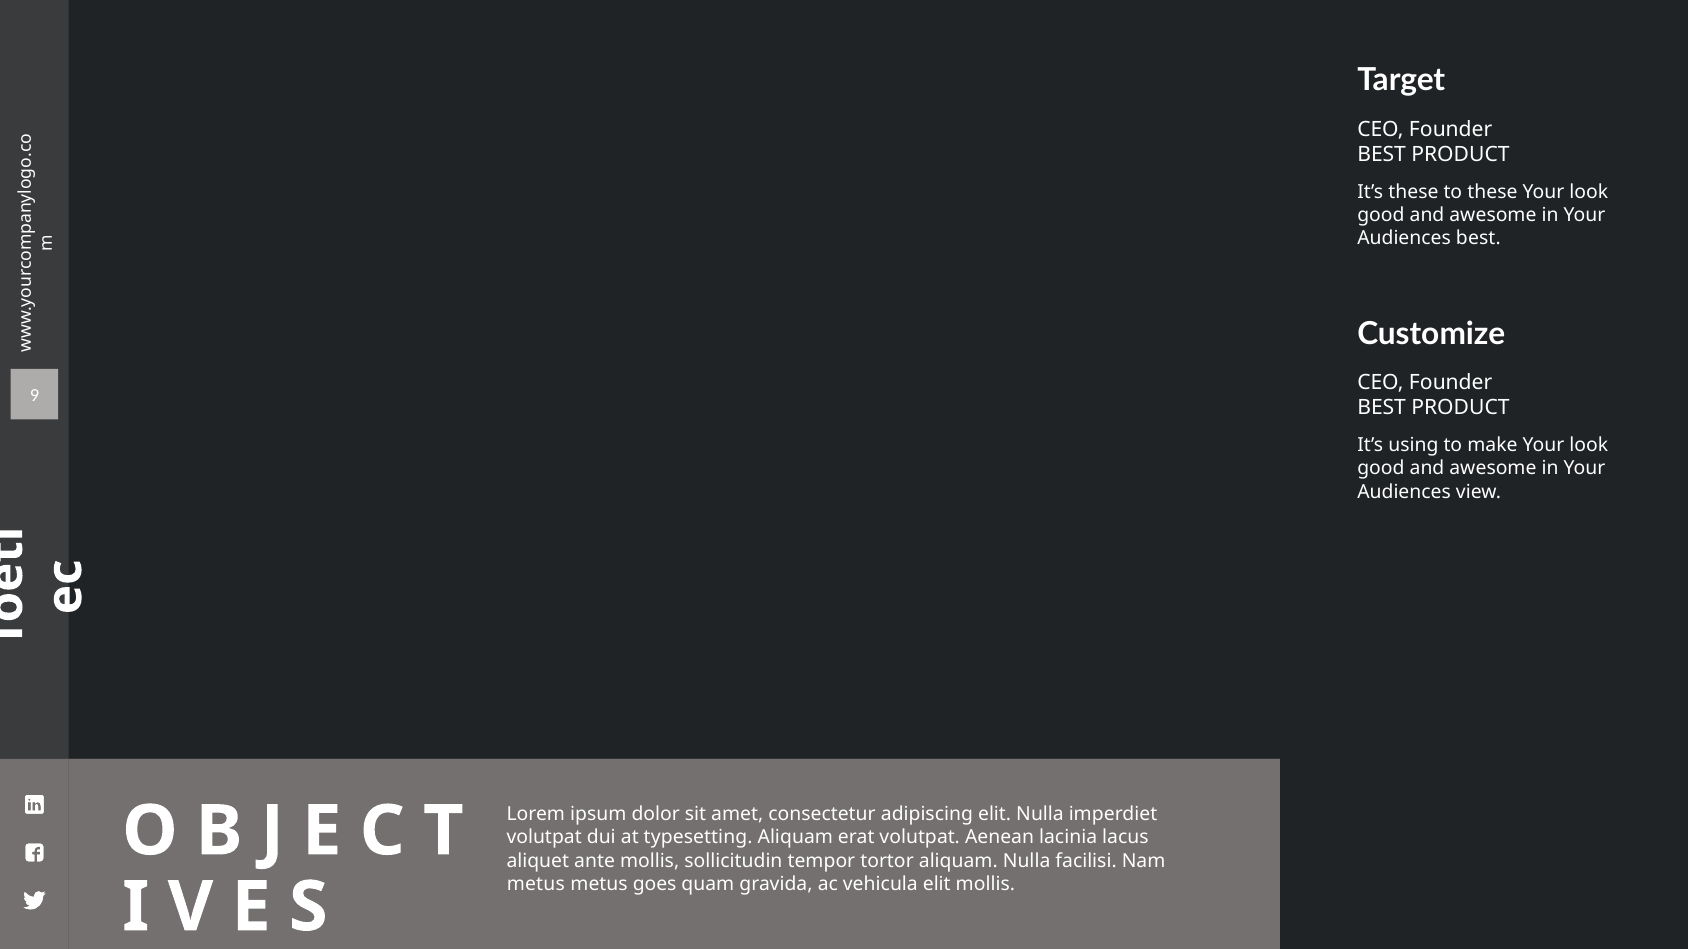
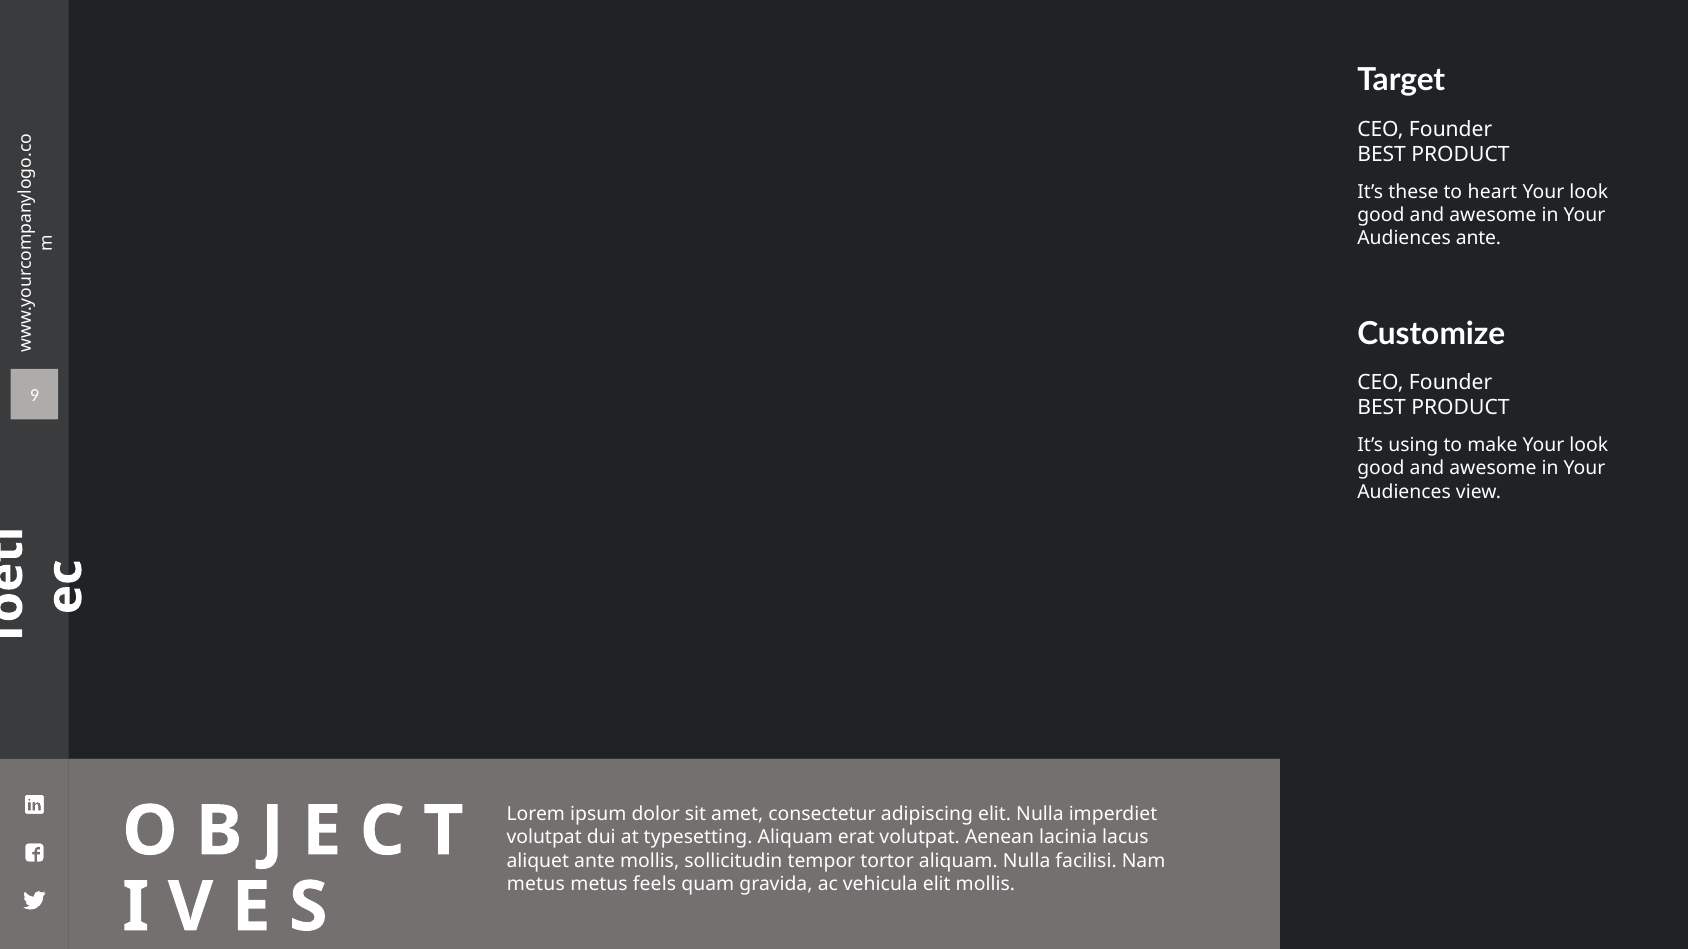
to these: these -> heart
Audiences best: best -> ante
goes: goes -> feels
